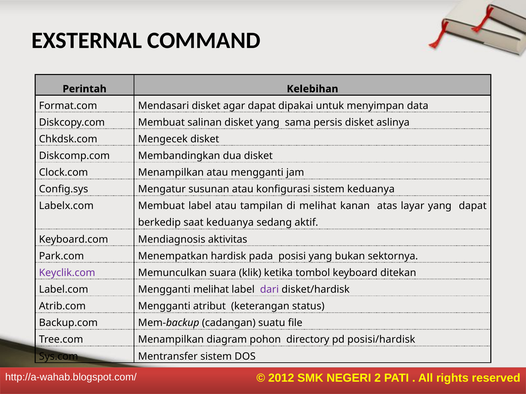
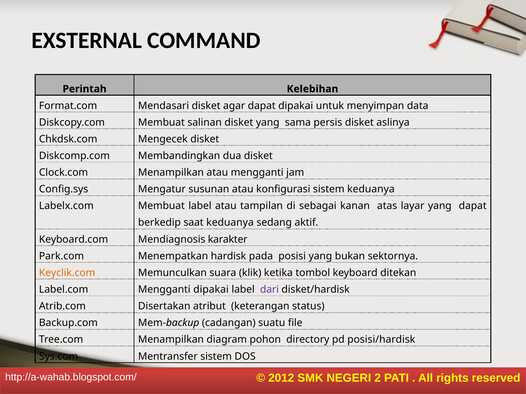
di melihat: melihat -> sebagai
aktivitas: aktivitas -> karakter
Keyclik.com colour: purple -> orange
Mengganti melihat: melihat -> dipakai
Atrib.com Mengganti: Mengganti -> Disertakan
